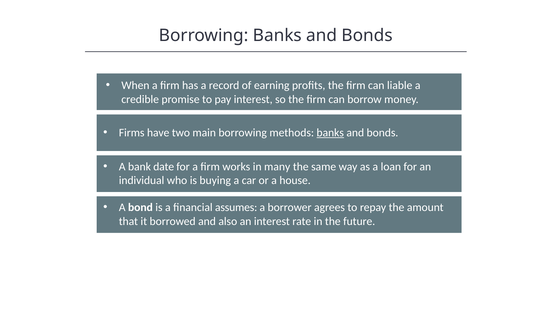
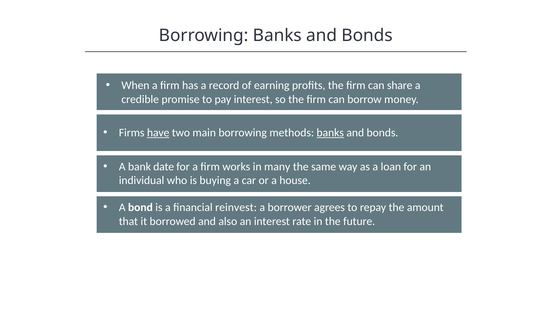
liable: liable -> share
have underline: none -> present
assumes: assumes -> reinvest
